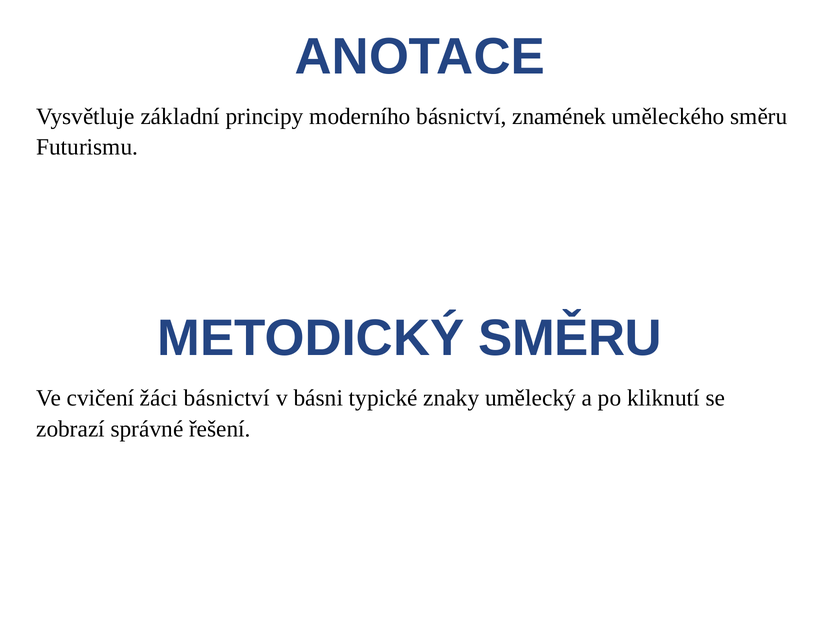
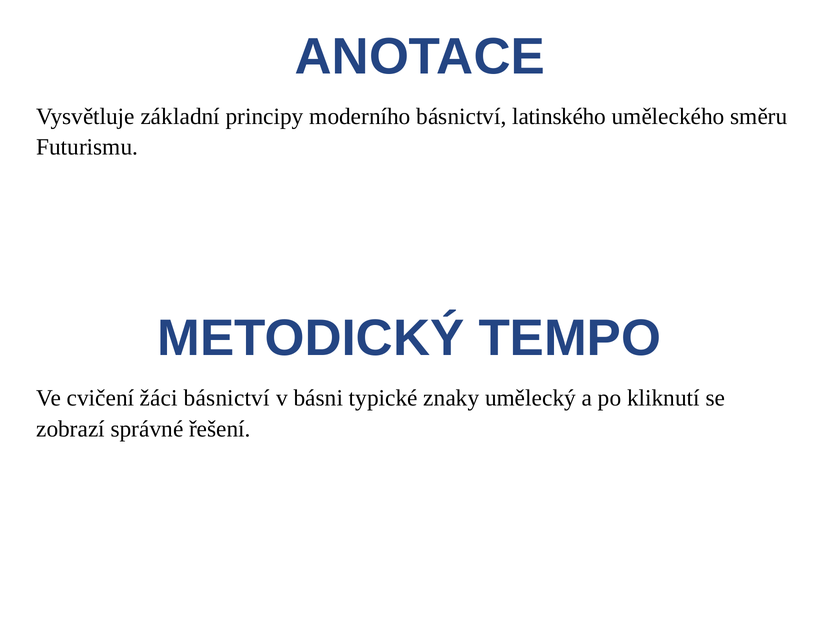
znamének: znamének -> latinského
METODICKÝ SMĚRU: SMĚRU -> TEMPO
